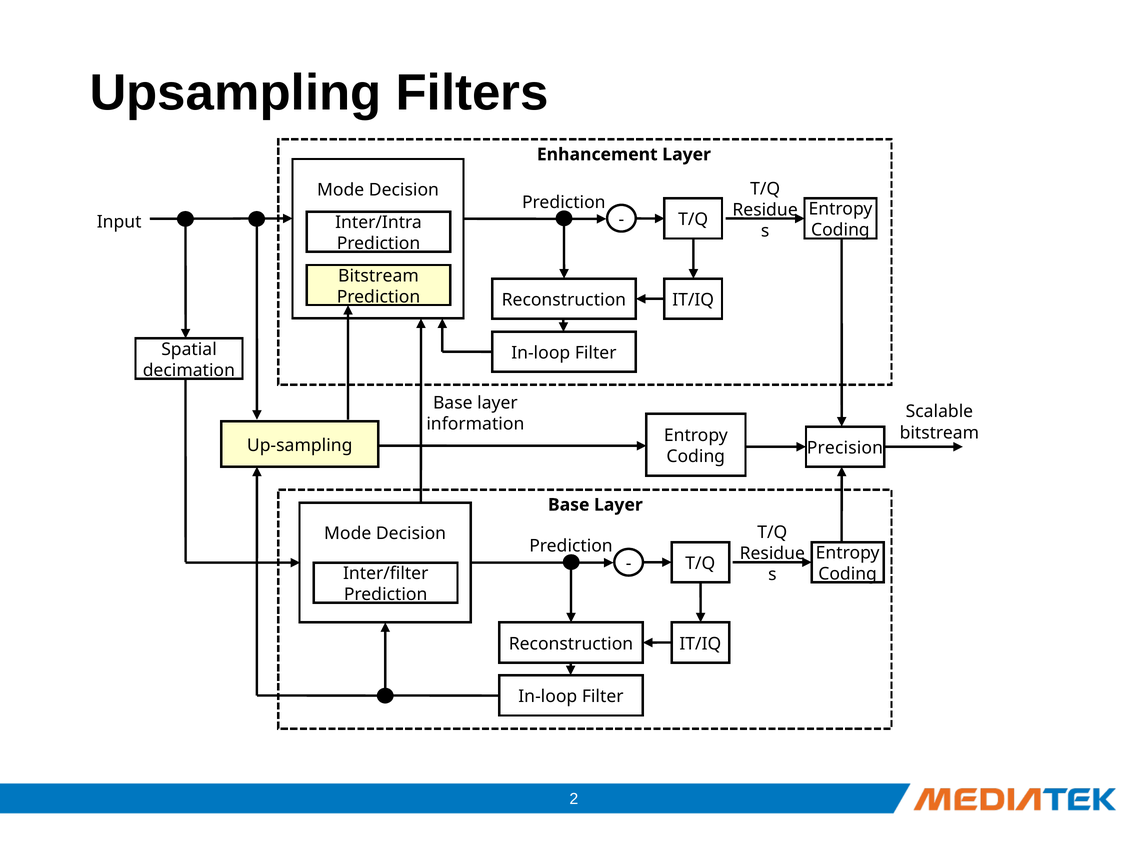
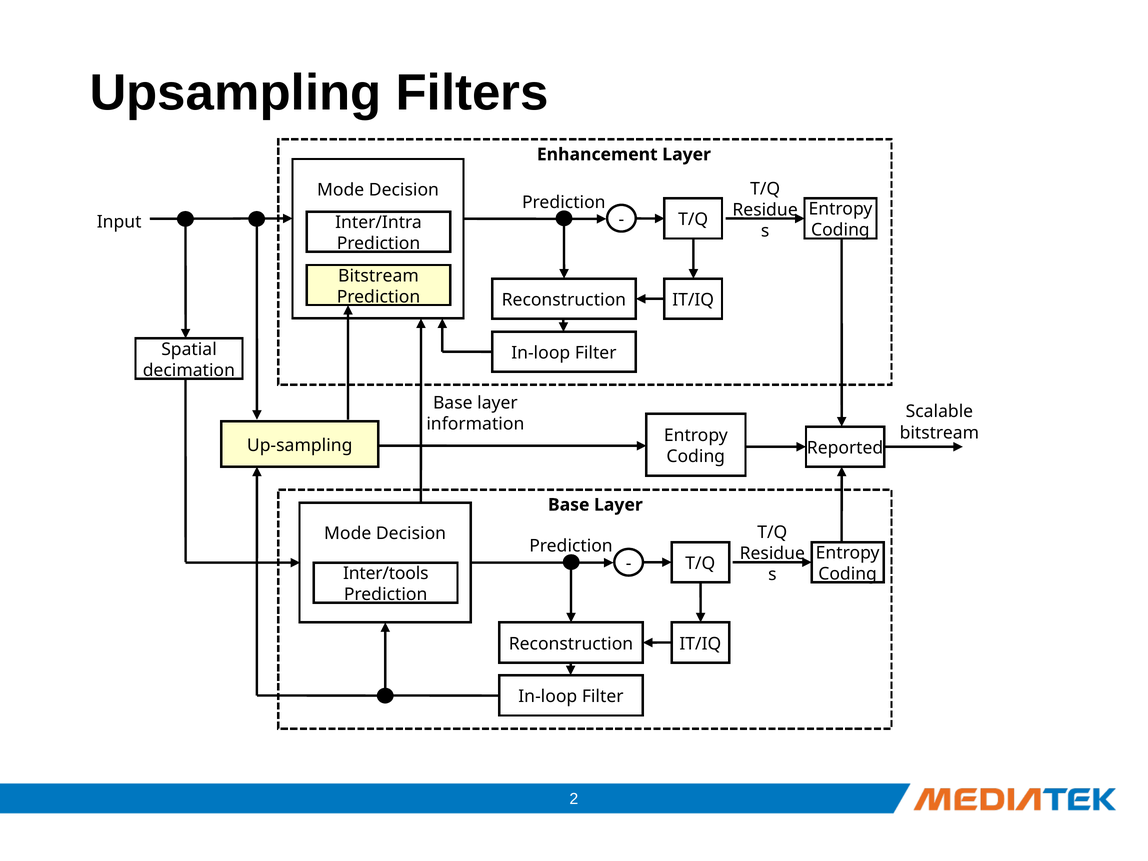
Precision: Precision -> Reported
Inter/filter: Inter/filter -> Inter/tools
